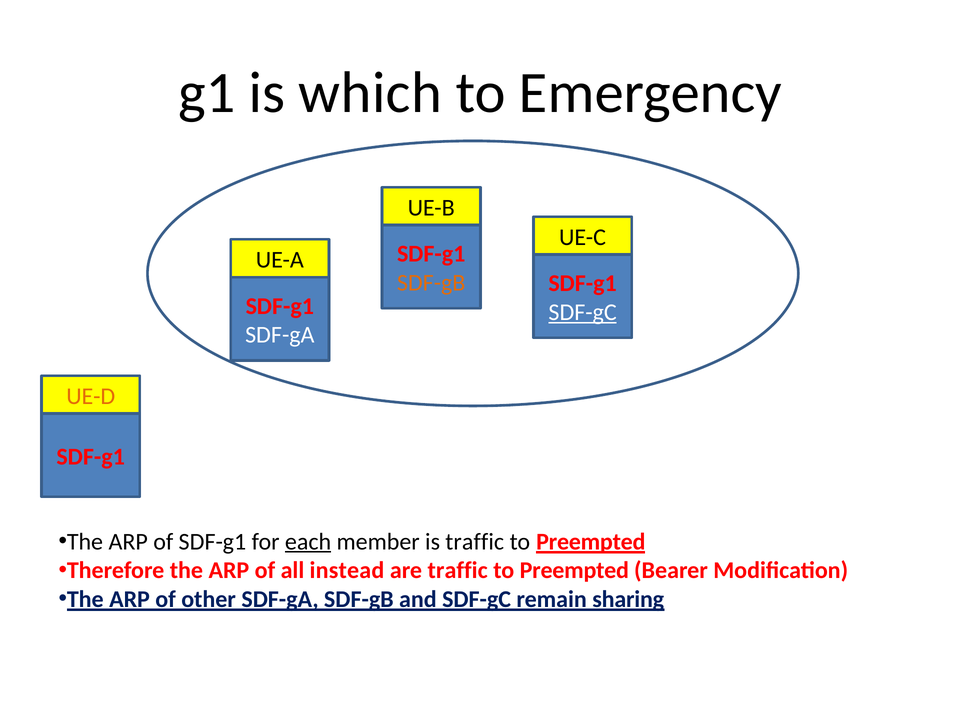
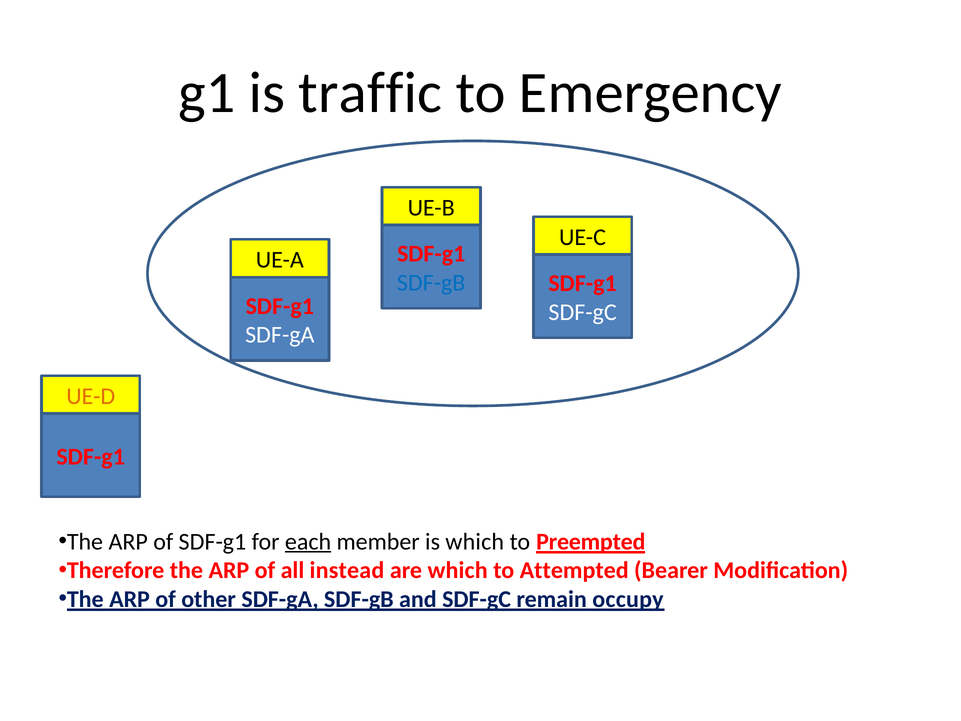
which: which -> traffic
SDF-gB at (431, 283) colour: orange -> blue
SDF-gC at (583, 312) underline: present -> none
is traffic: traffic -> which
are traffic: traffic -> which
Preempted at (574, 570): Preempted -> Attempted
sharing: sharing -> occupy
